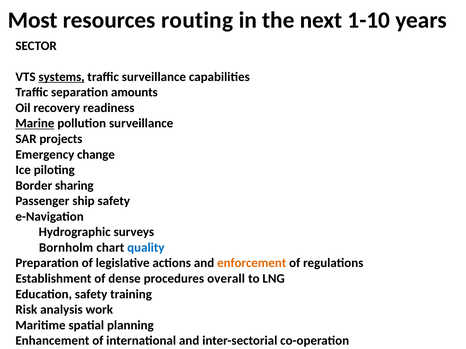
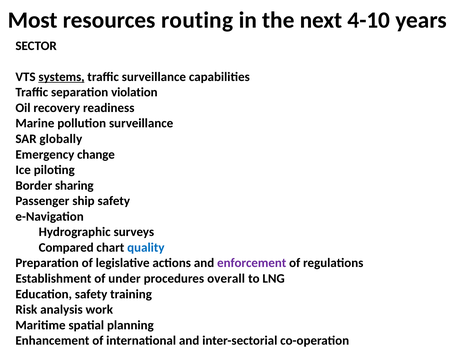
1-10: 1-10 -> 4-10
amounts: amounts -> violation
Marine underline: present -> none
projects: projects -> globally
Bornholm: Bornholm -> Compared
enforcement colour: orange -> purple
dense: dense -> under
